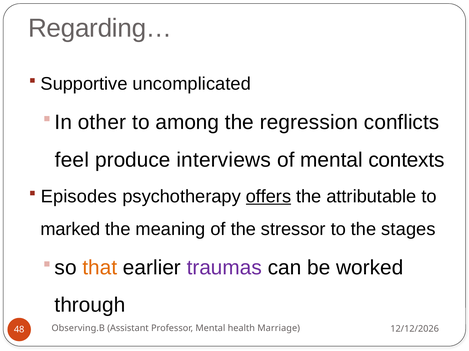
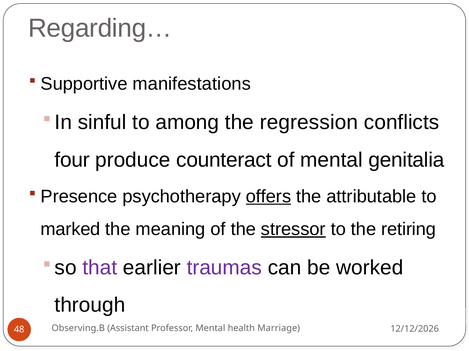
uncomplicated: uncomplicated -> manifestations
other: other -> sinful
feel: feel -> four
interviews: interviews -> counteract
contexts: contexts -> genitalia
Episodes: Episodes -> Presence
stressor underline: none -> present
stages: stages -> retiring
that colour: orange -> purple
